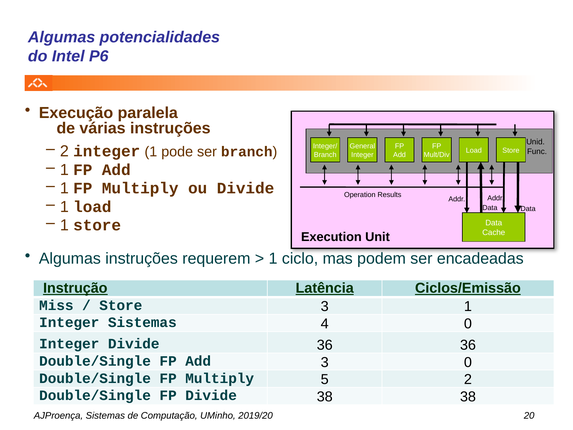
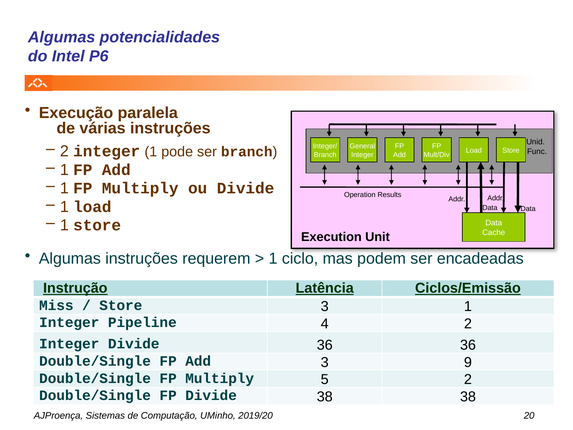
Integer Sistemas: Sistemas -> Pipeline
4 0: 0 -> 2
3 0: 0 -> 9
